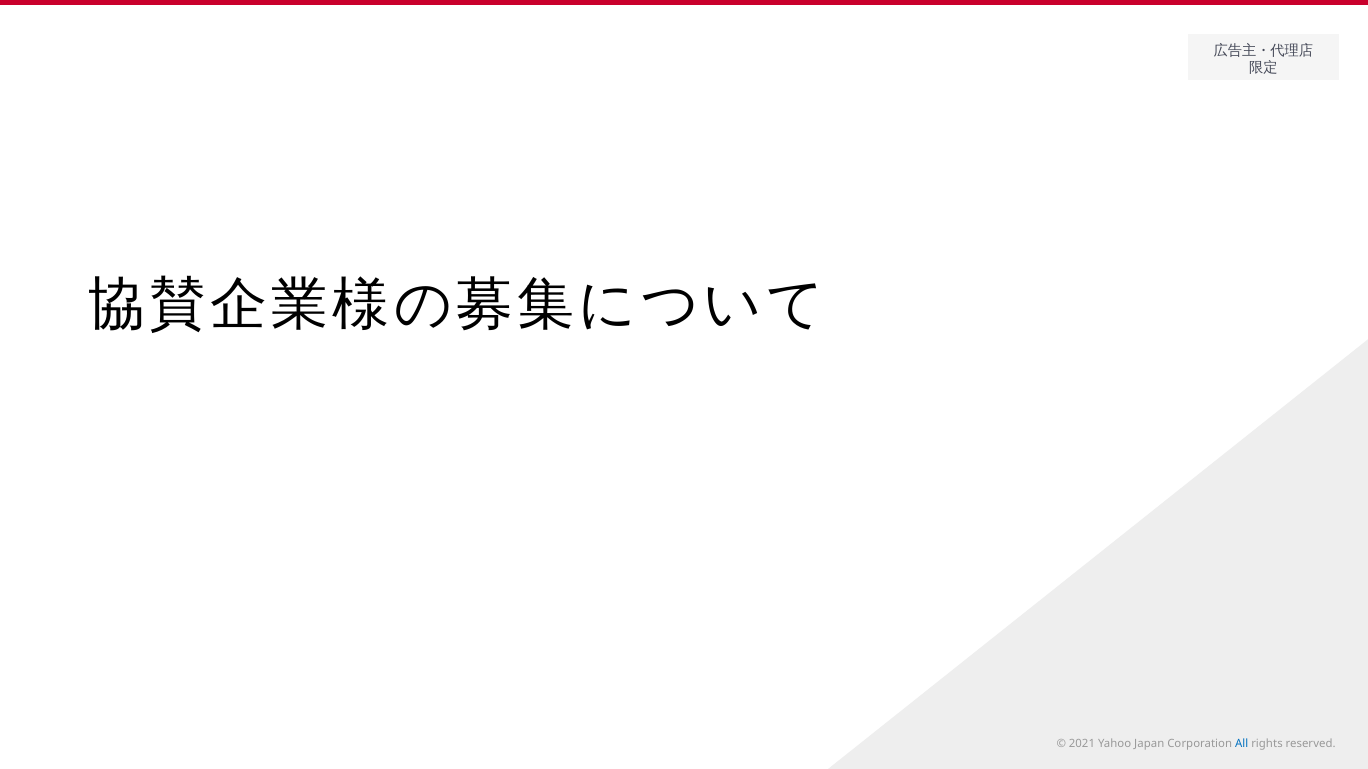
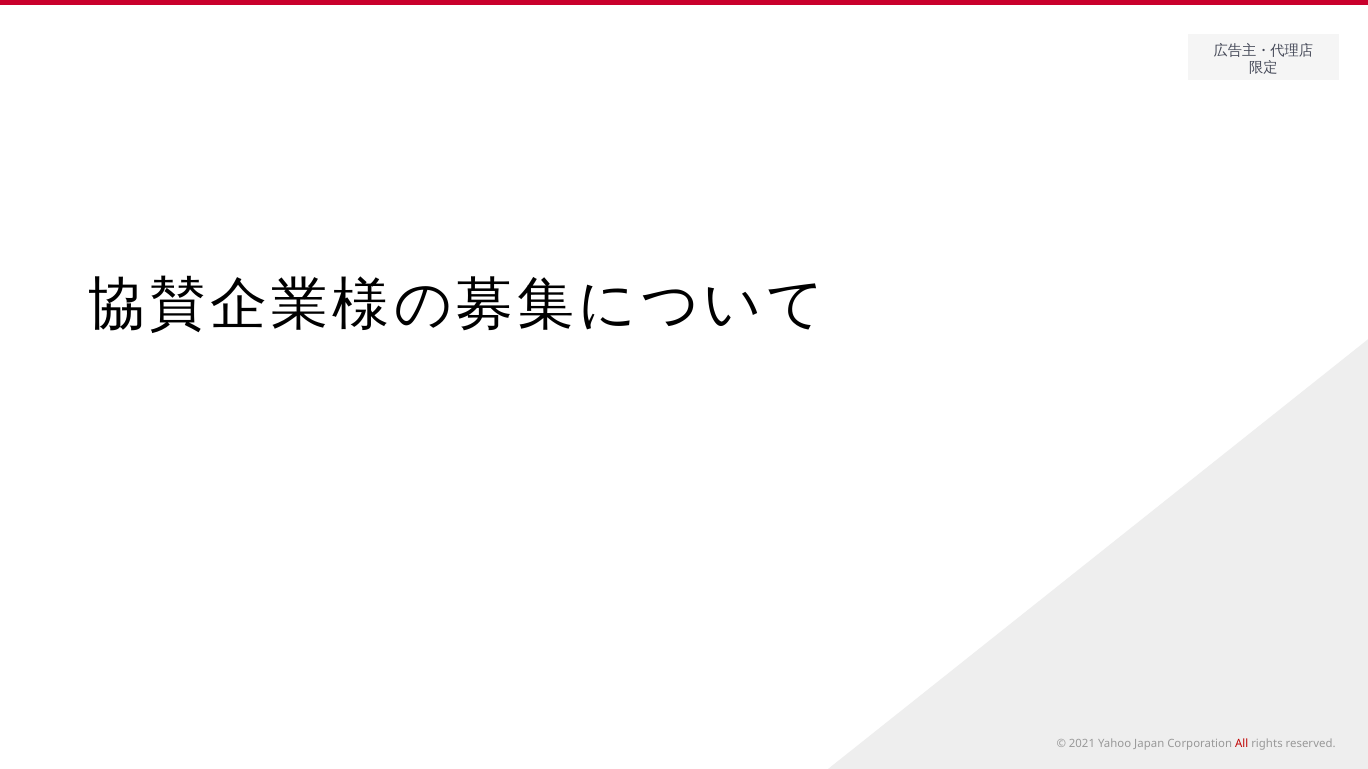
All colour: blue -> red
